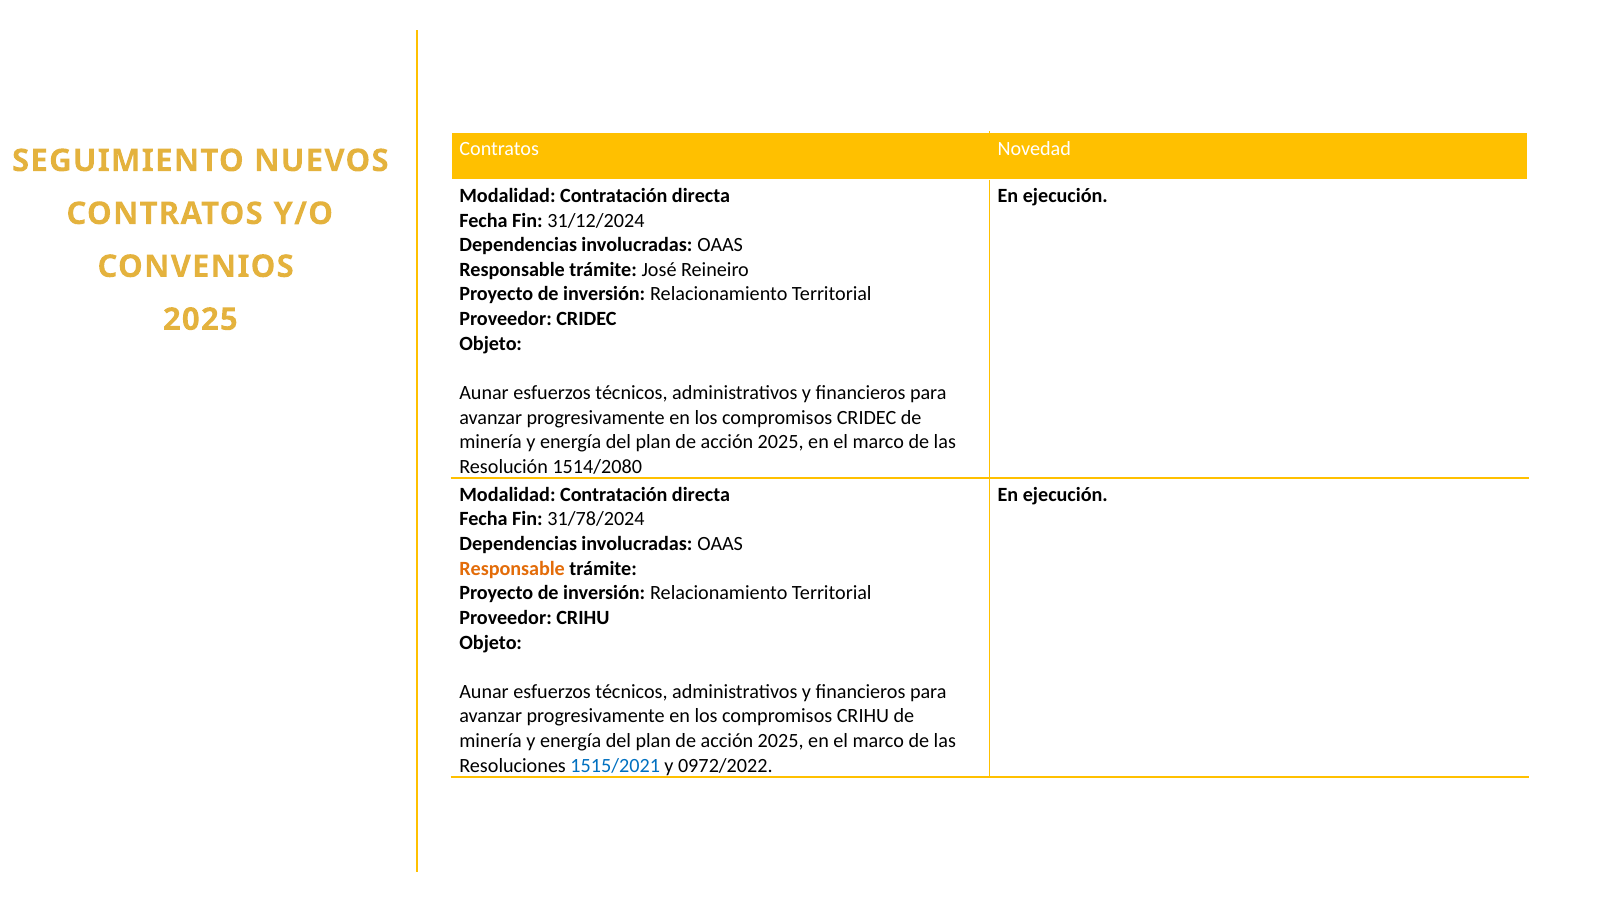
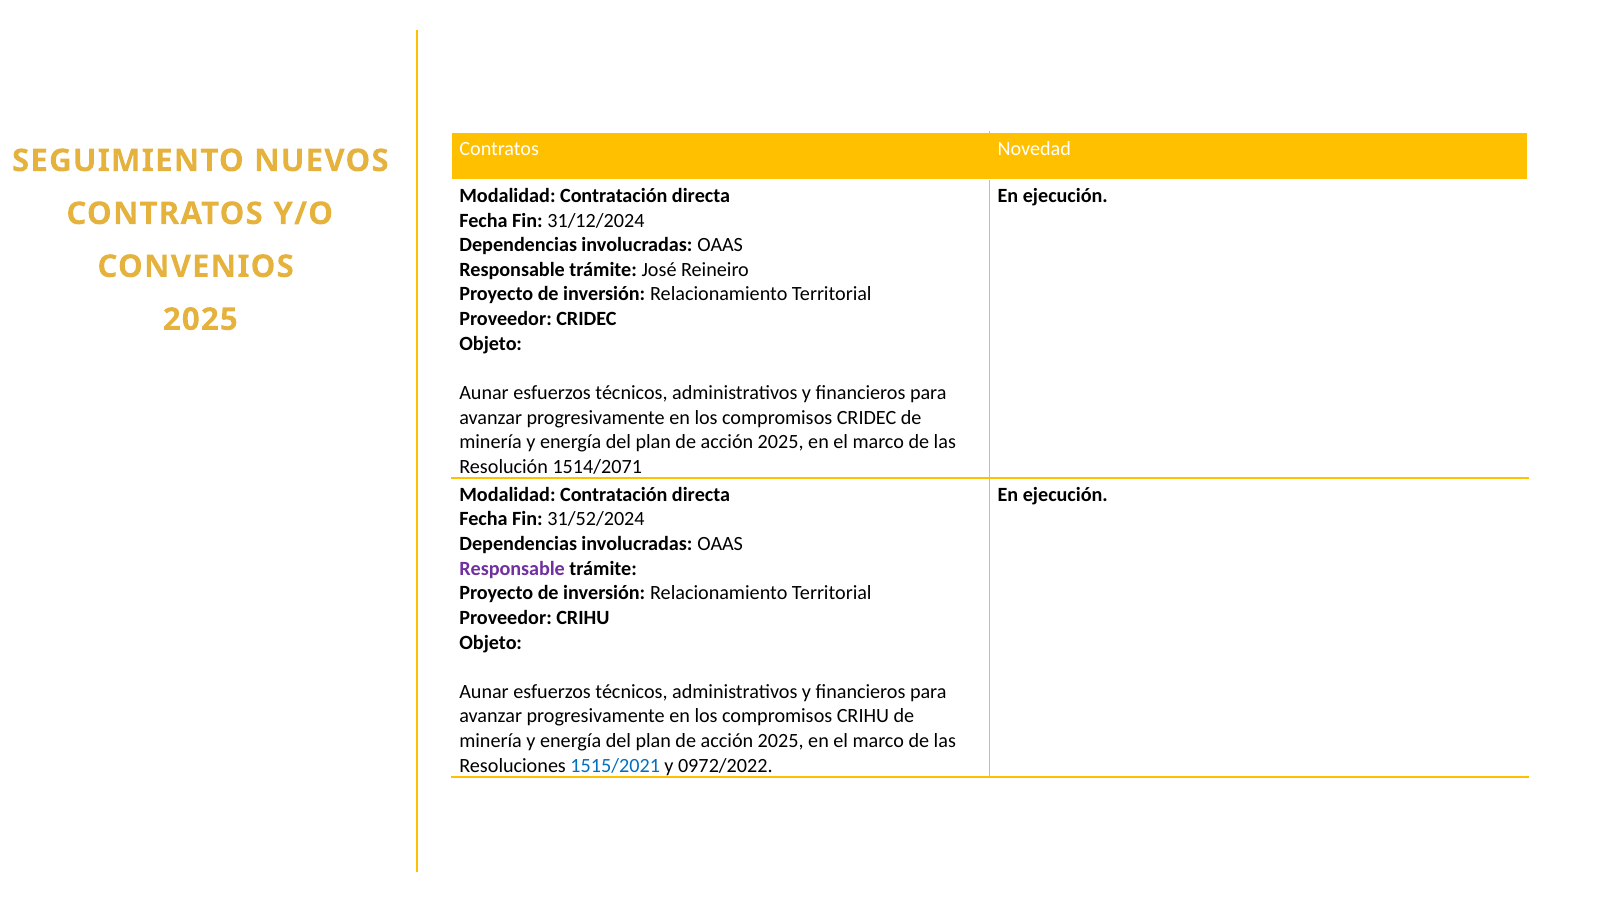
1514/2080: 1514/2080 -> 1514/2071
31/78/2024: 31/78/2024 -> 31/52/2024
Responsable at (512, 568) colour: orange -> purple
